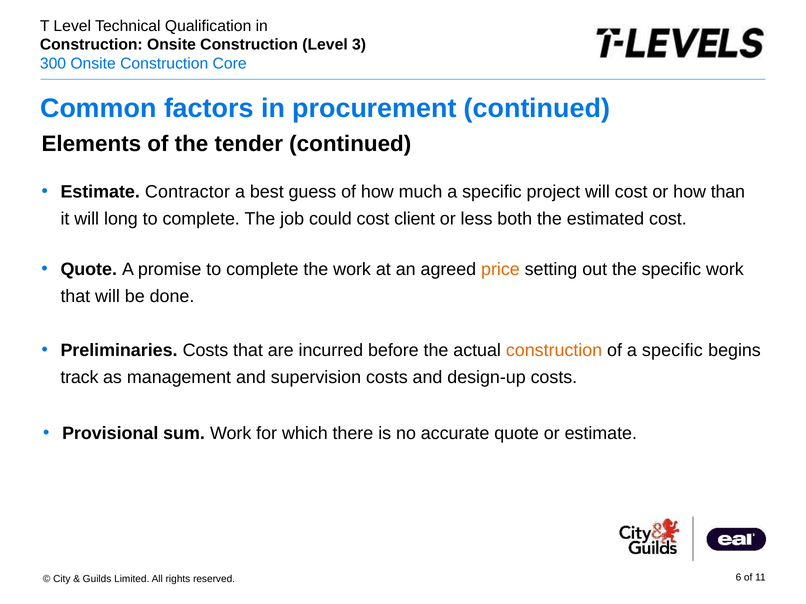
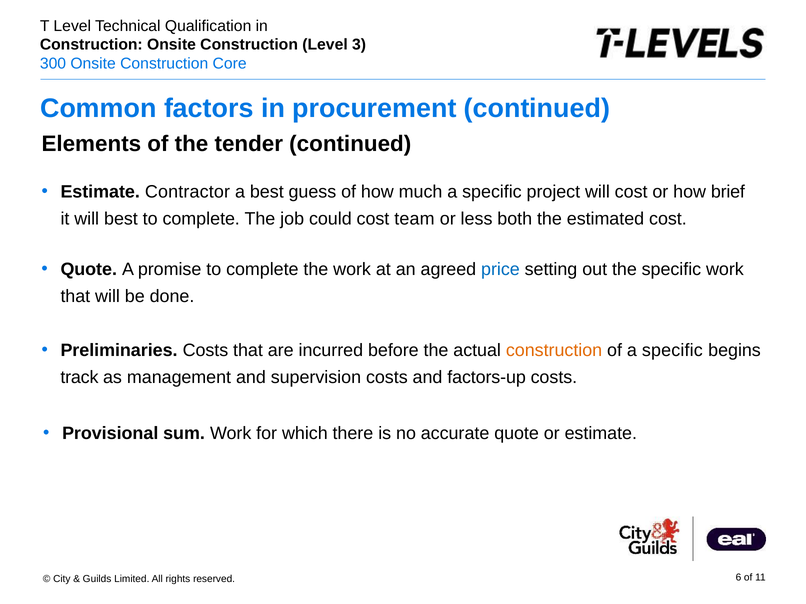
than: than -> brief
will long: long -> best
client: client -> team
price colour: orange -> blue
design-up: design-up -> factors-up
